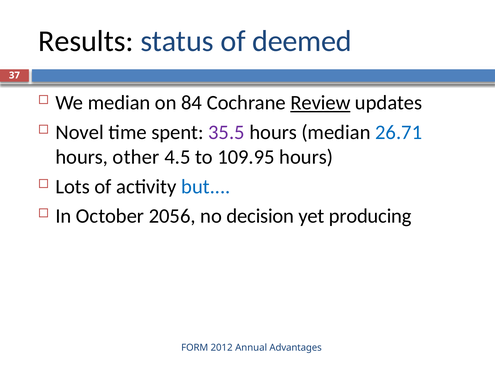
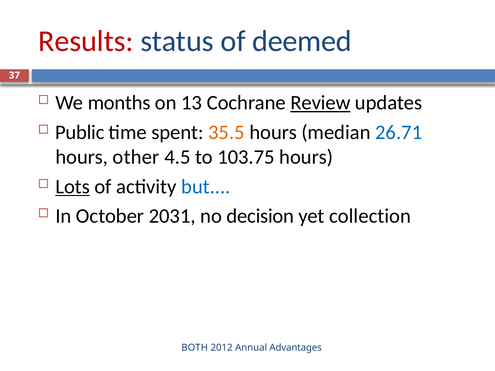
Results colour: black -> red
We median: median -> months
84: 84 -> 13
Novel: Novel -> Public
35.5 colour: purple -> orange
109.95: 109.95 -> 103.75
Lots underline: none -> present
2056: 2056 -> 2031
producing: producing -> collection
FORM: FORM -> BOTH
